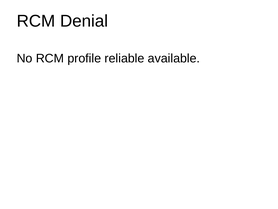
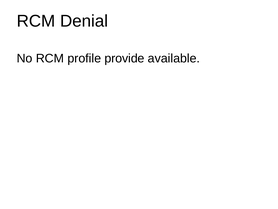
reliable: reliable -> provide
